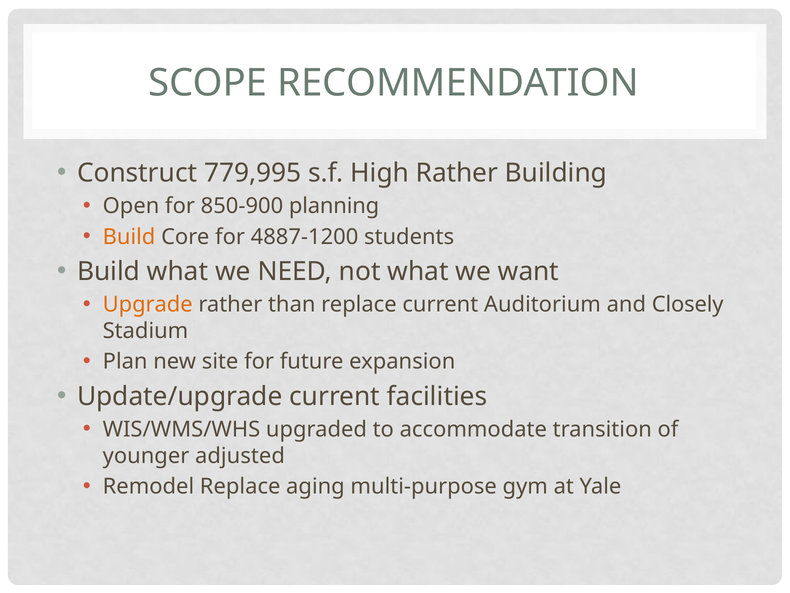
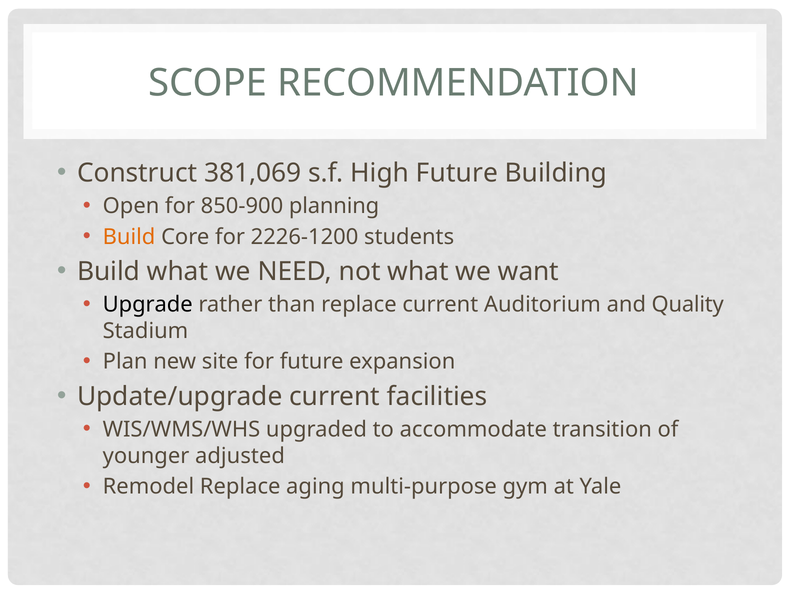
779,995: 779,995 -> 381,069
High Rather: Rather -> Future
4887-1200: 4887-1200 -> 2226-1200
Upgrade colour: orange -> black
Closely: Closely -> Quality
